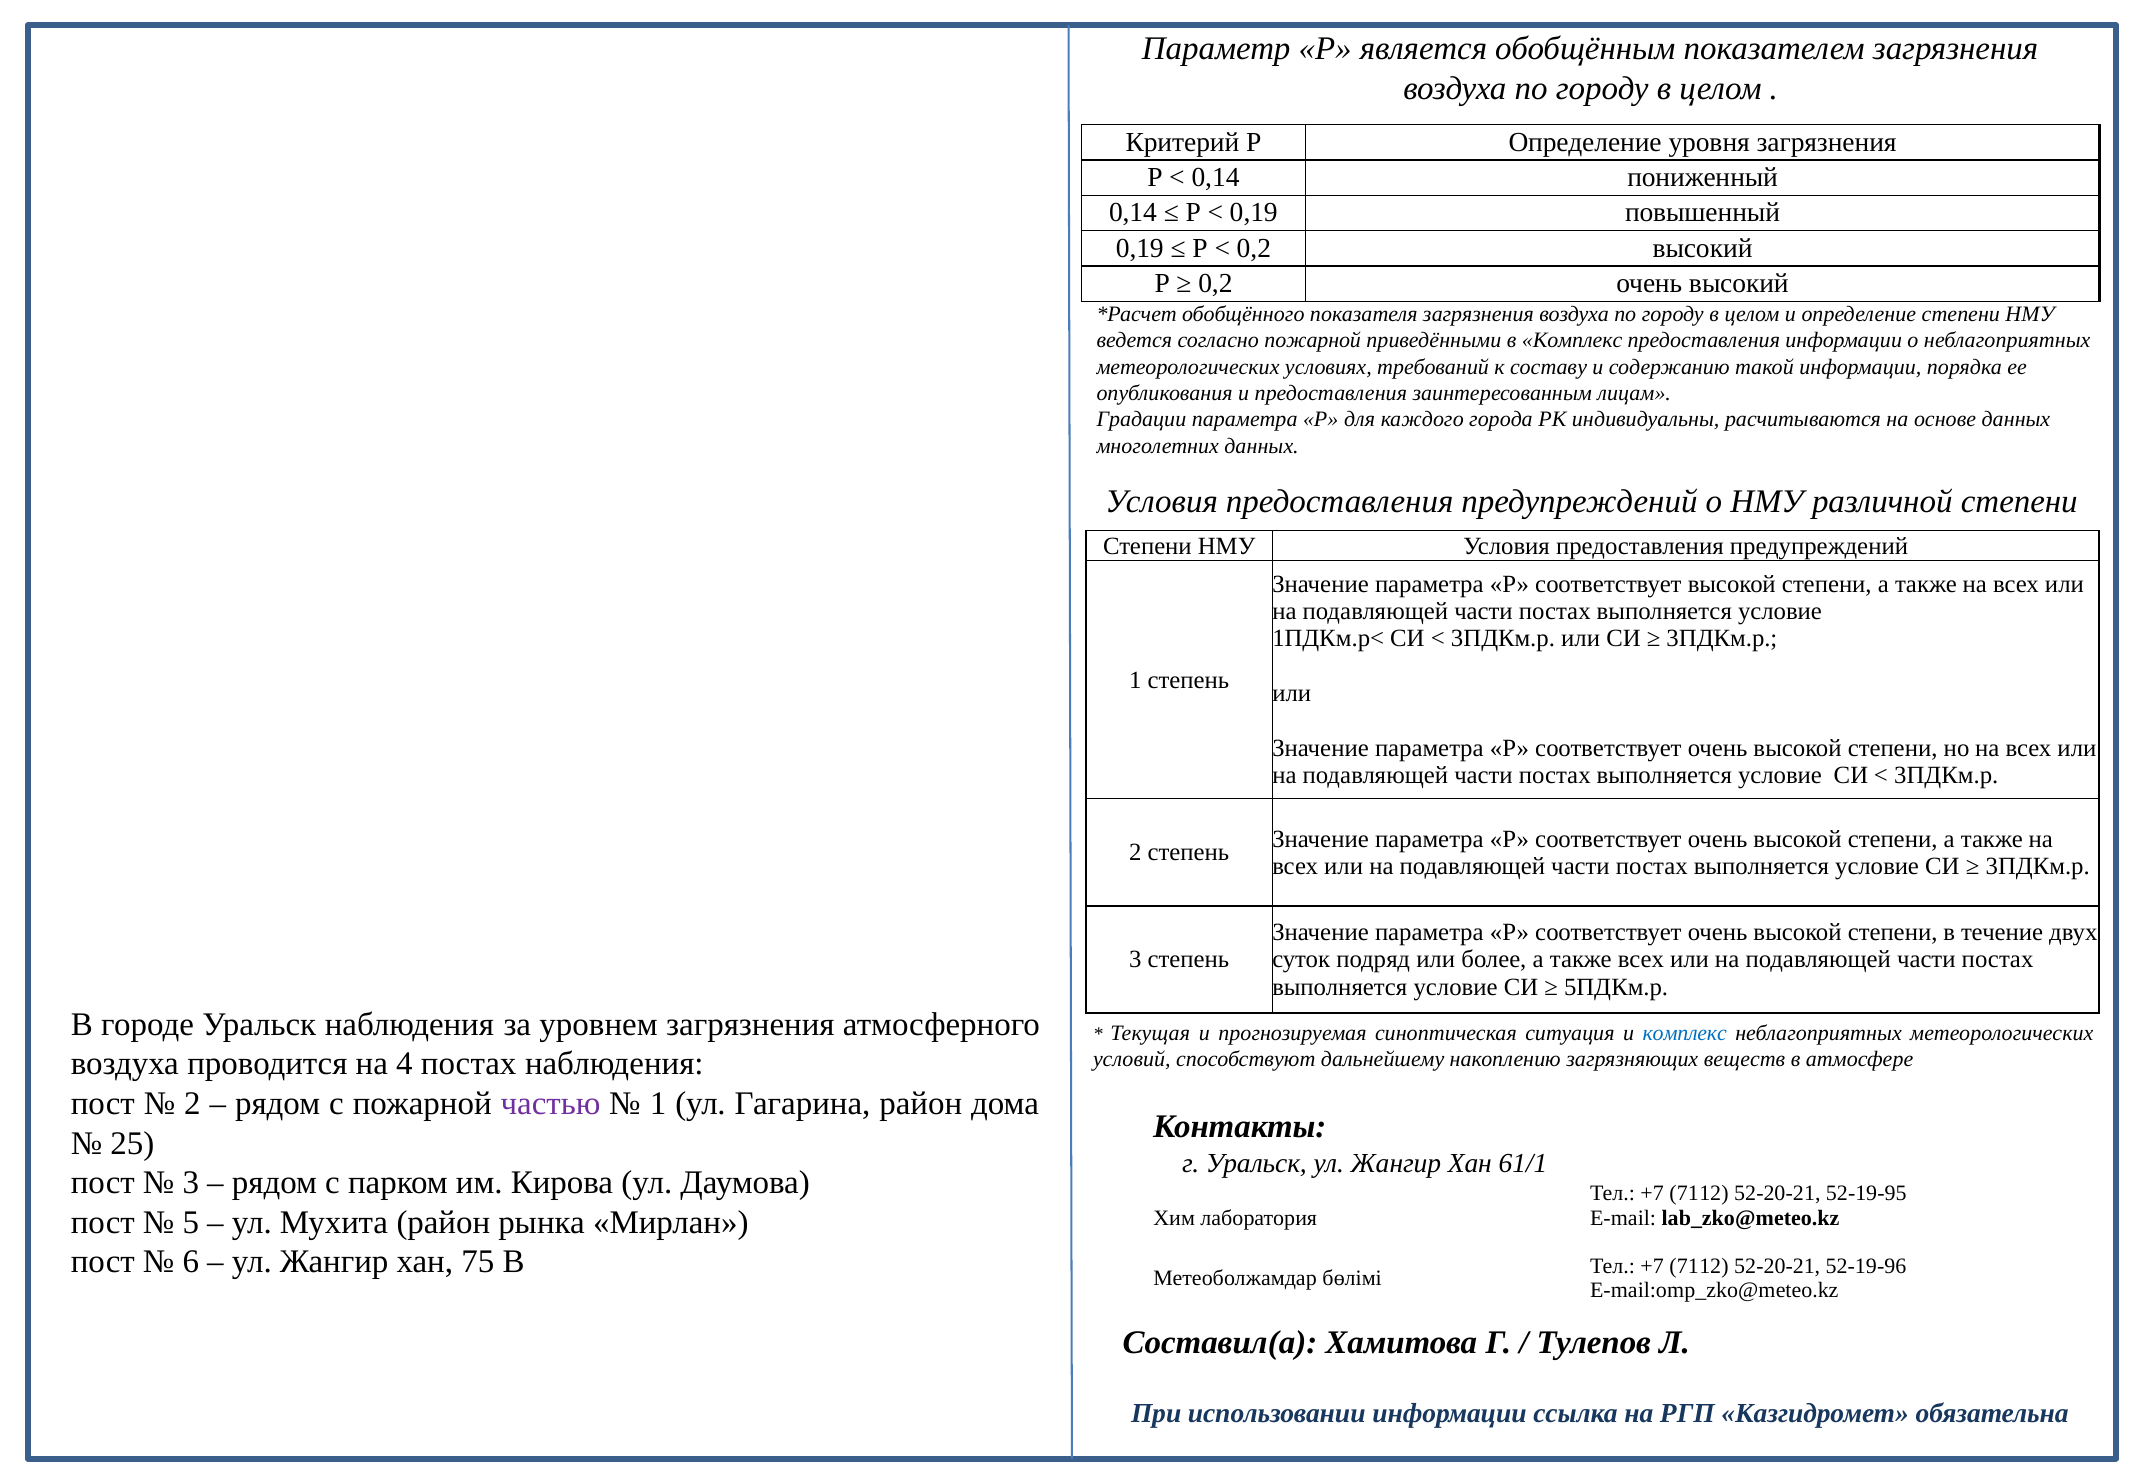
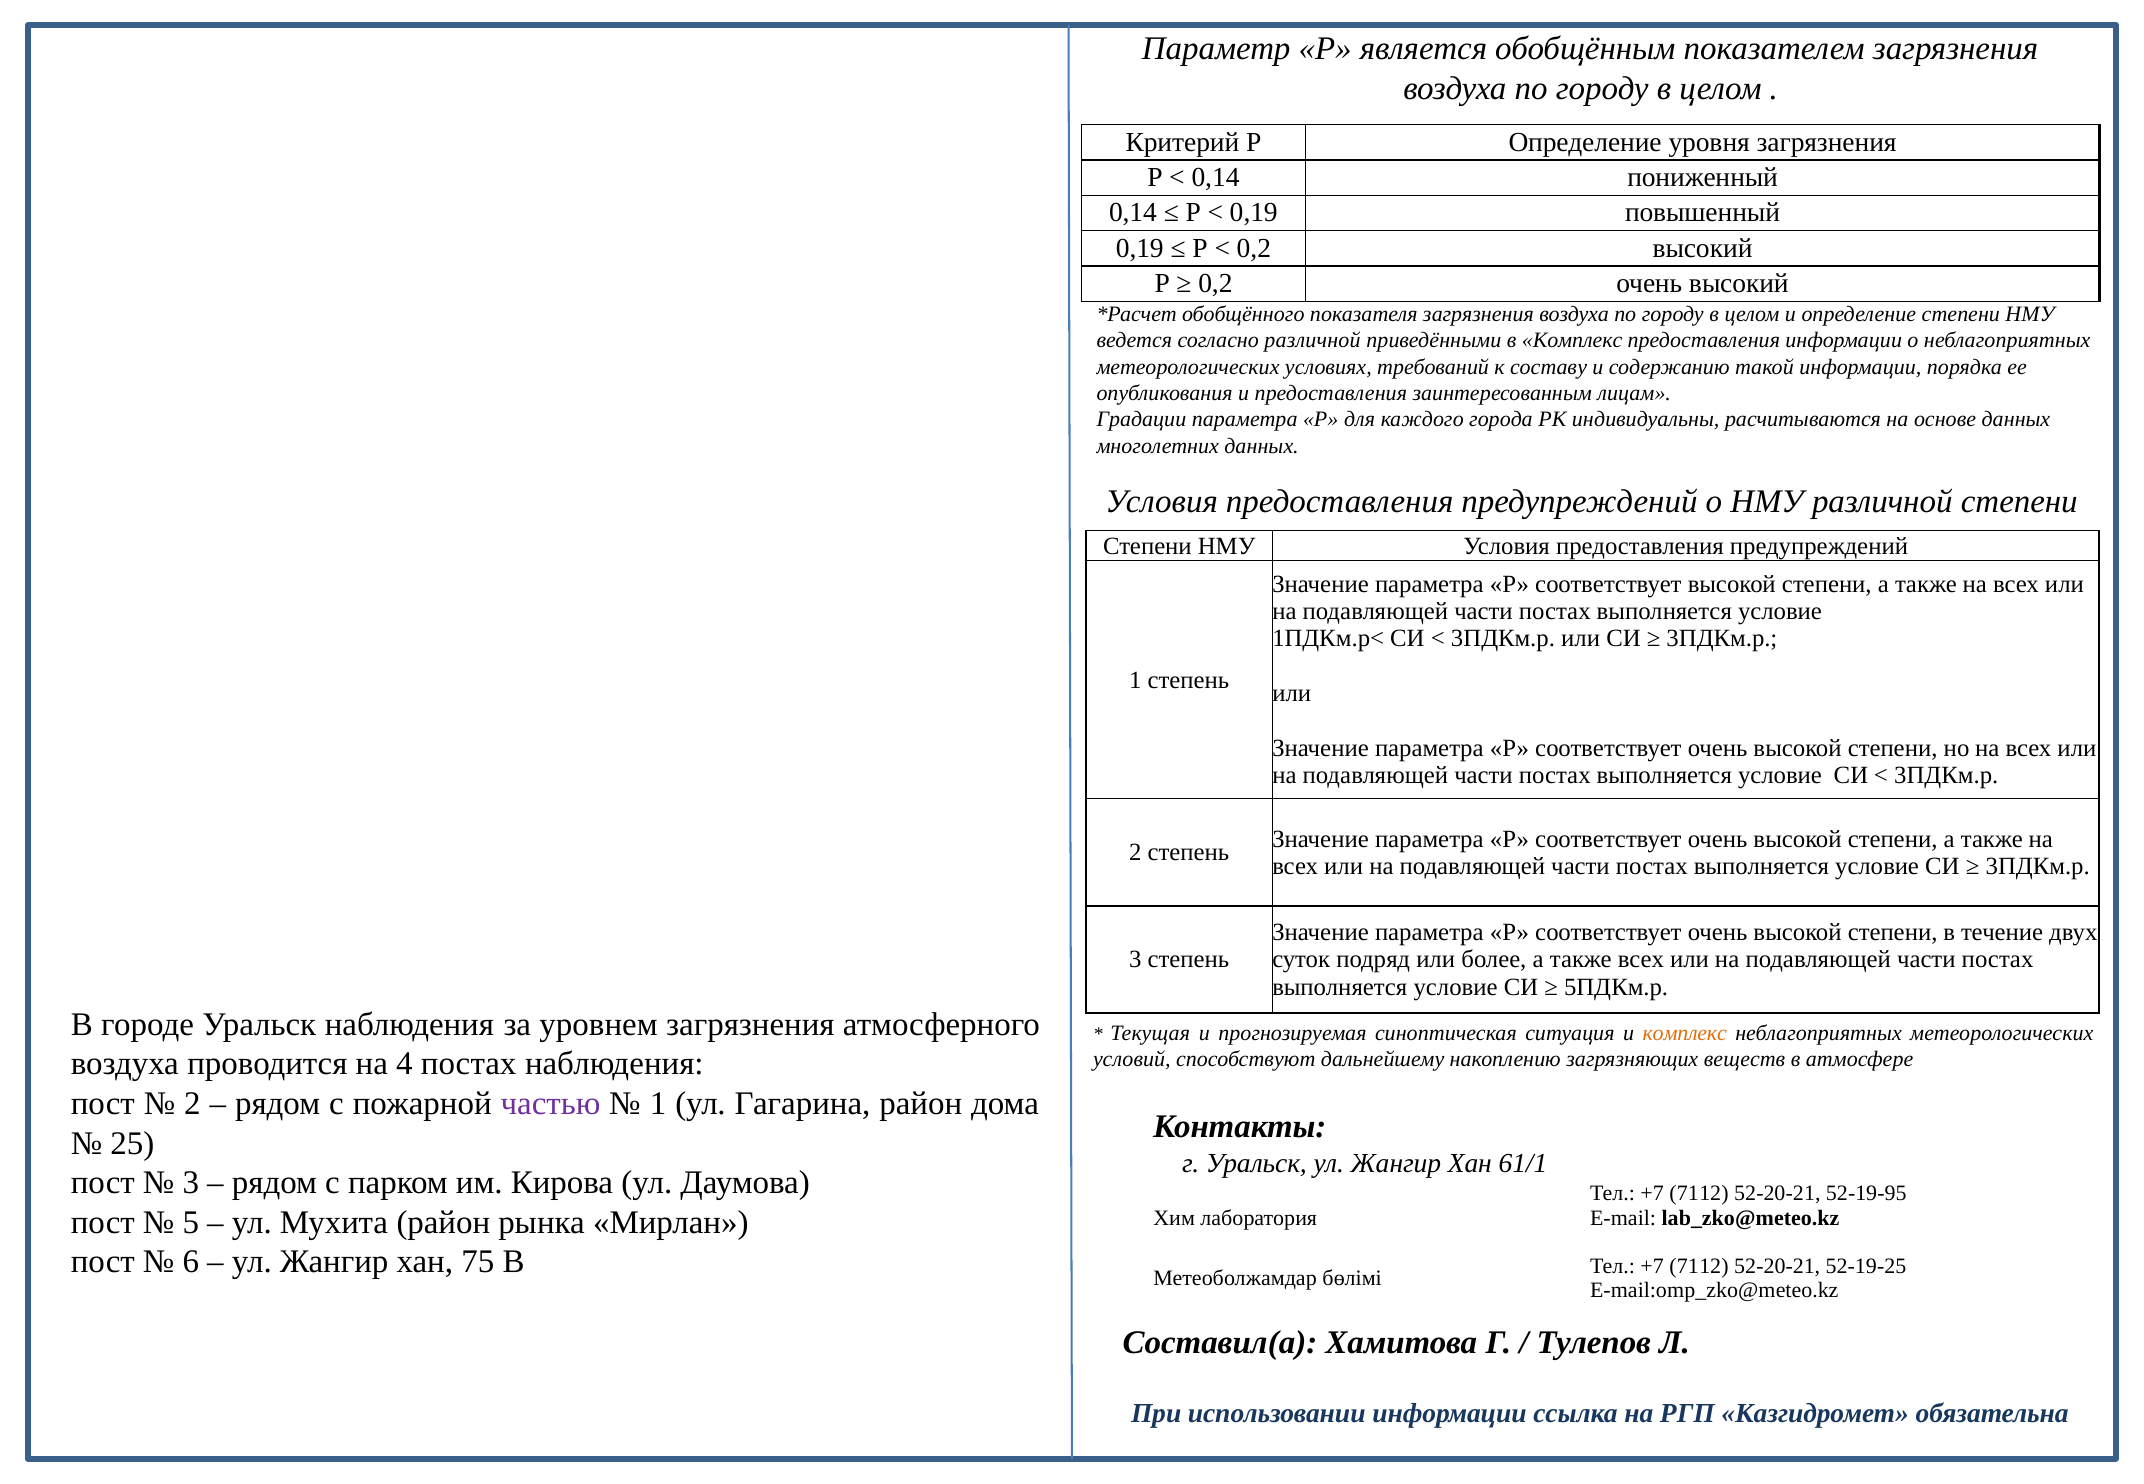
согласно пожарной: пожарной -> различной
комплекс at (1685, 1034) colour: blue -> orange
52-19-96: 52-19-96 -> 52-19-25
